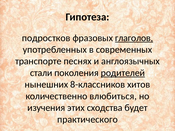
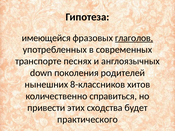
подростков: подростков -> имеющейся
стали: стали -> down
родителей underline: present -> none
влюбиться: влюбиться -> справиться
изучения: изучения -> привести
